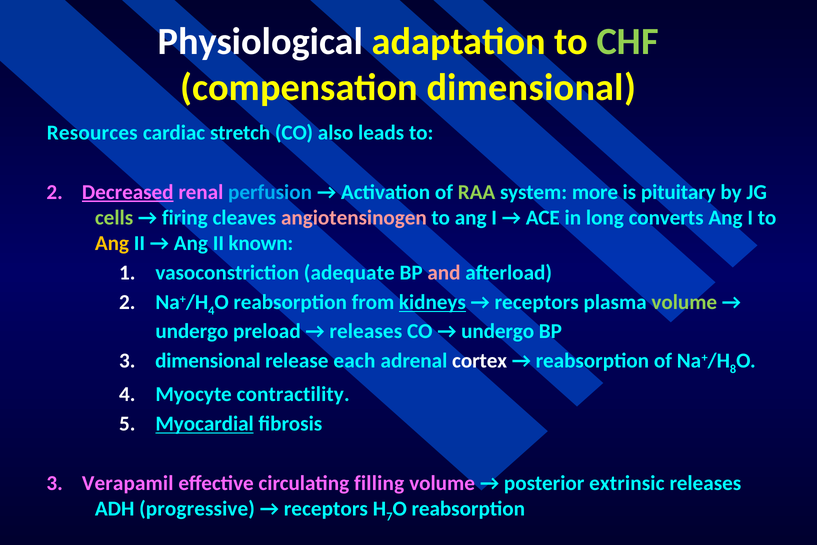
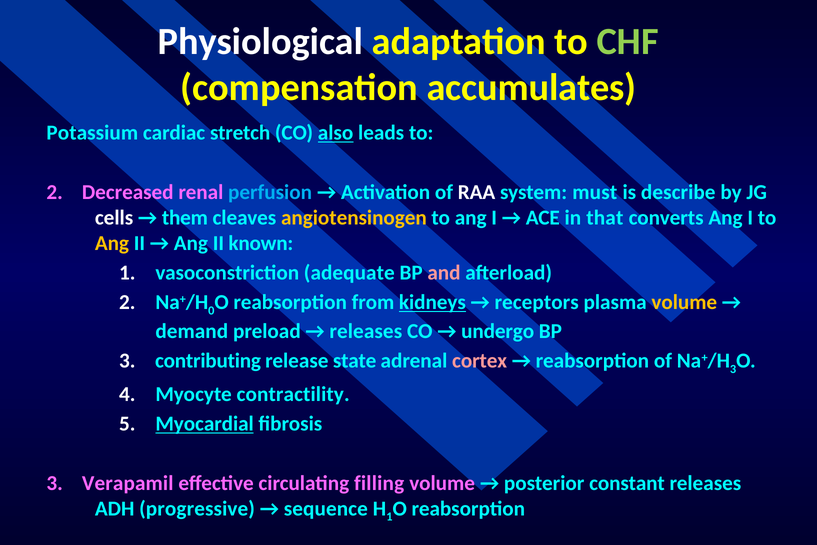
compensation dimensional: dimensional -> accumulates
Resources: Resources -> Potassium
also underline: none -> present
Decreased underline: present -> none
RAA colour: light green -> white
more: more -> must
pituitary: pituitary -> describe
cells colour: light green -> white
firing: firing -> them
angiotensinogen colour: pink -> yellow
long: long -> that
4 at (211, 310): 4 -> 0
volume at (684, 302) colour: light green -> yellow
undergo at (192, 331): undergo -> demand
3 dimensional: dimensional -> contributing
each: each -> state
cortex colour: white -> pink
8 at (733, 369): 8 -> 3
extrinsic: extrinsic -> constant
receptors at (326, 508): receptors -> sequence
7 at (389, 516): 7 -> 1
